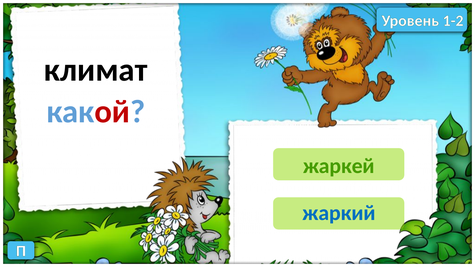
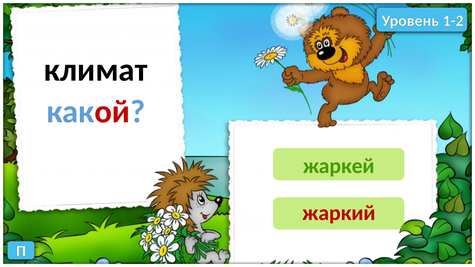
жаркий colour: blue -> red
